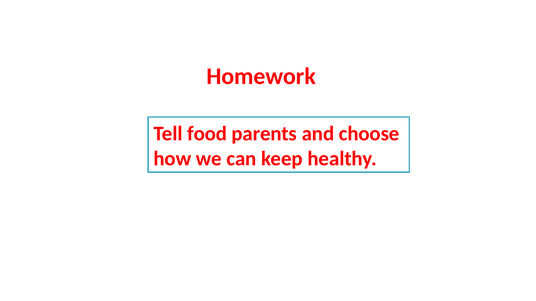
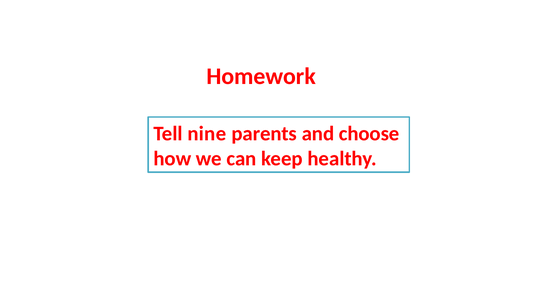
food: food -> nine
